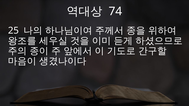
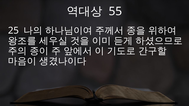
74: 74 -> 55
